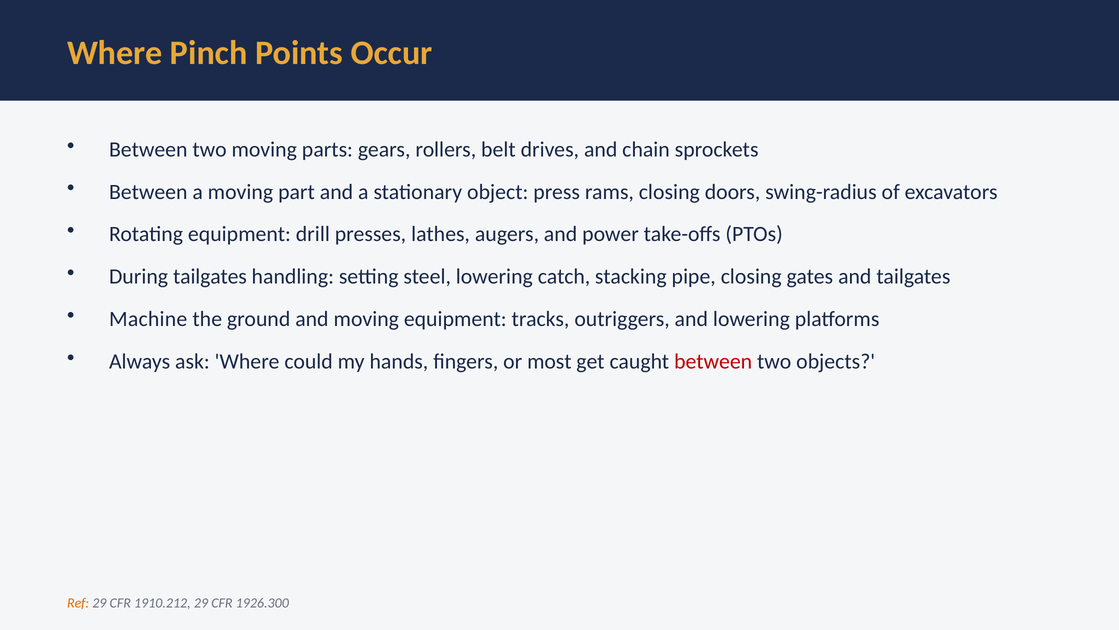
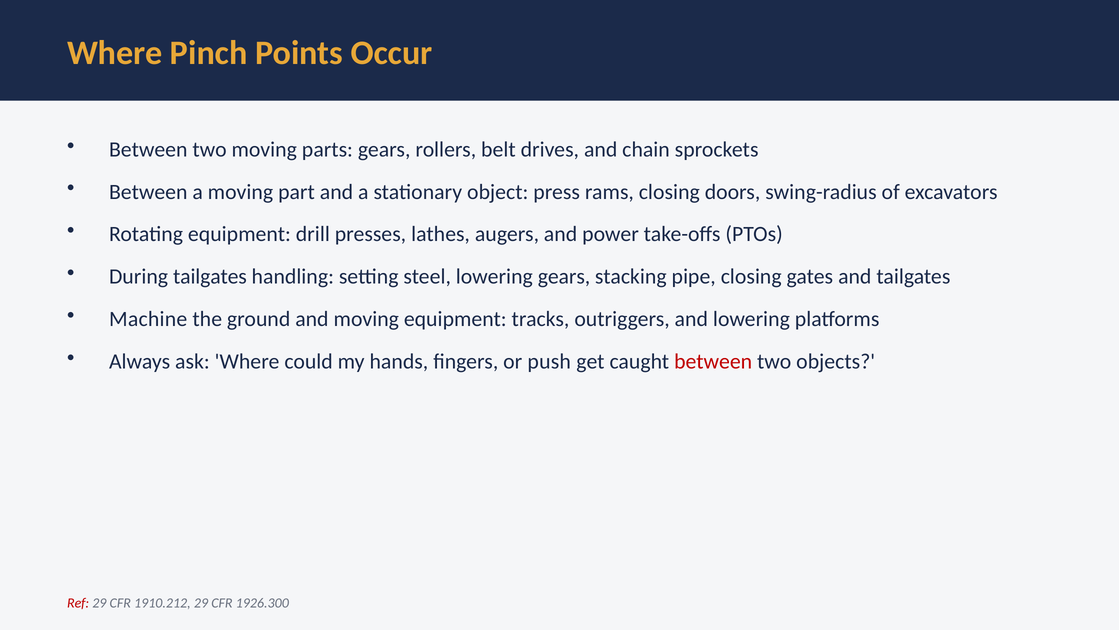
lowering catch: catch -> gears
most: most -> push
Ref colour: orange -> red
